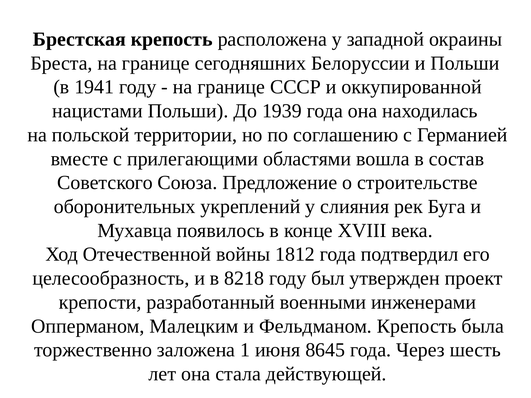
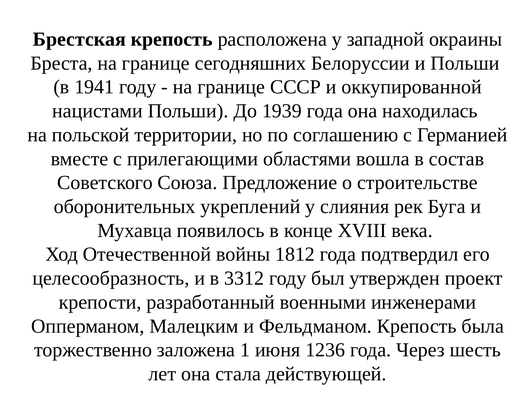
8218: 8218 -> 3312
8645: 8645 -> 1236
